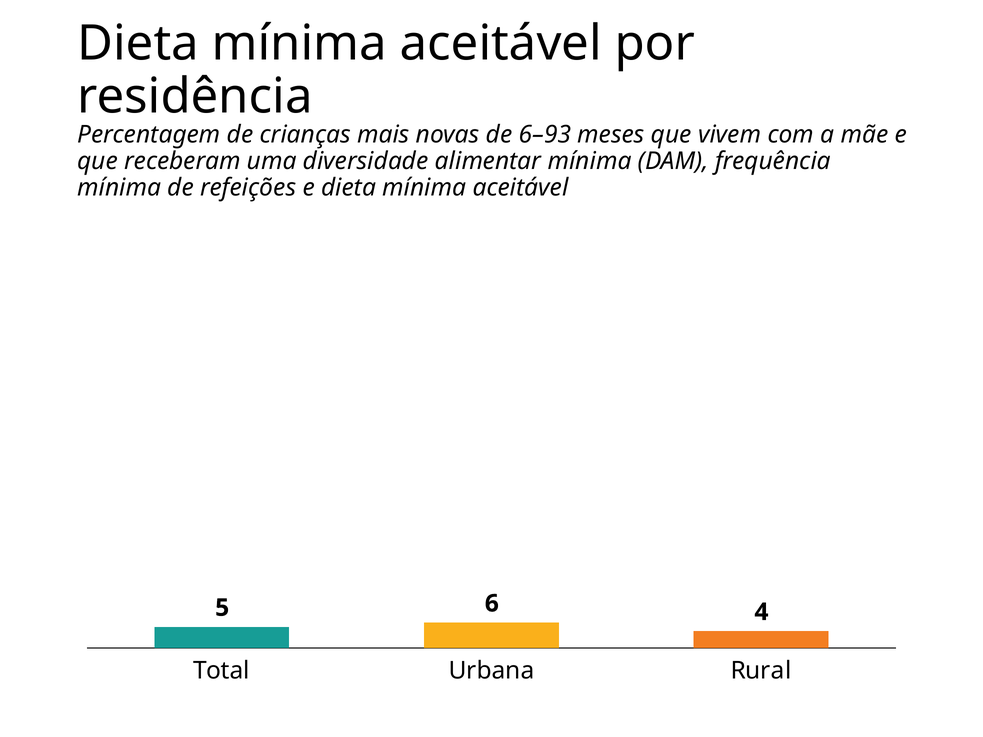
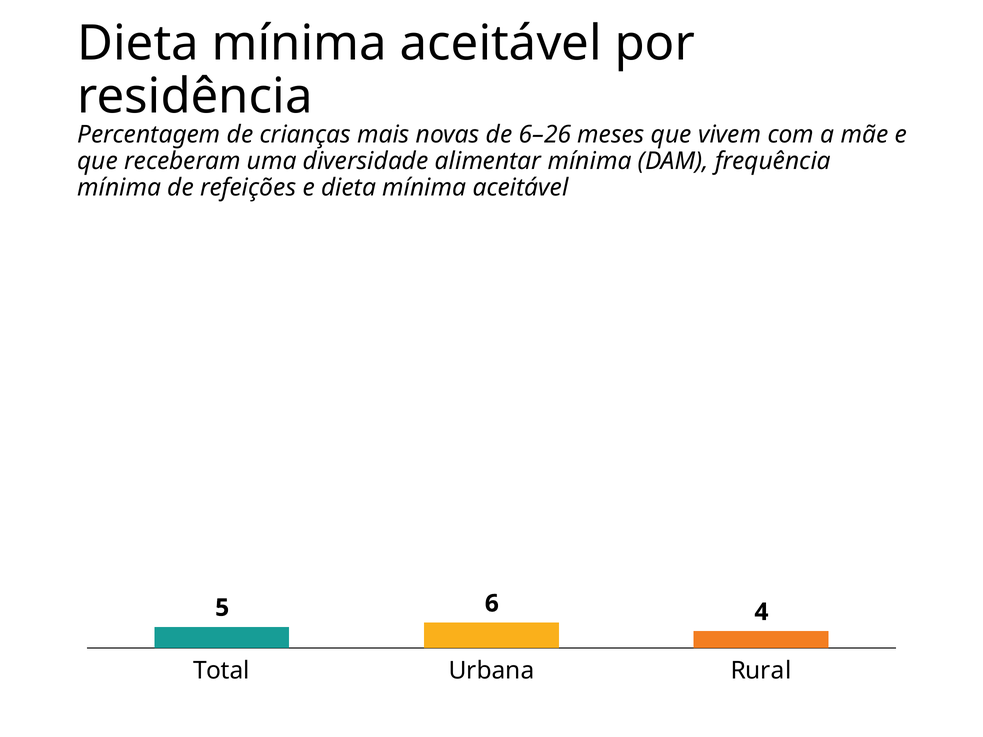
6–93: 6–93 -> 6–26
